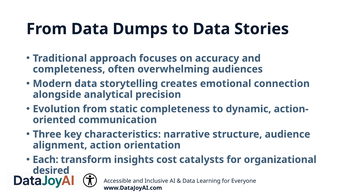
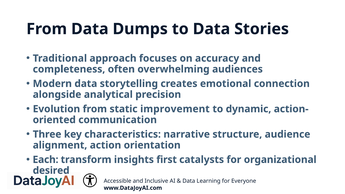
static completeness: completeness -> improvement
cost: cost -> first
